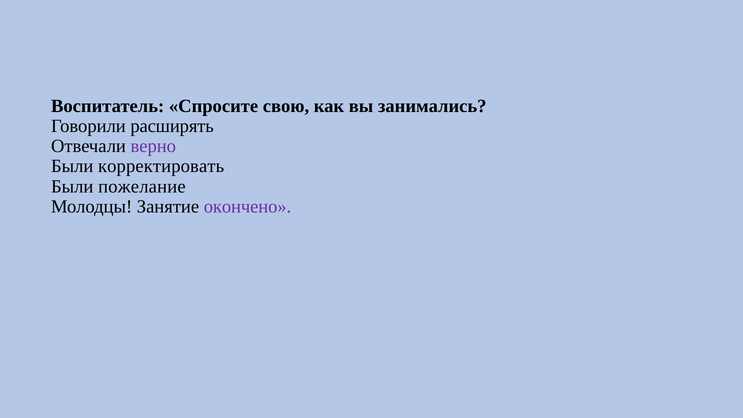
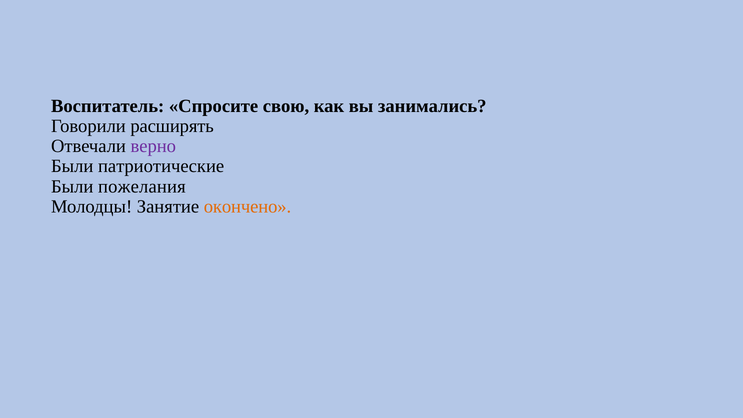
корректировать: корректировать -> патриотические
пожелание: пожелание -> пожелания
окончено colour: purple -> orange
